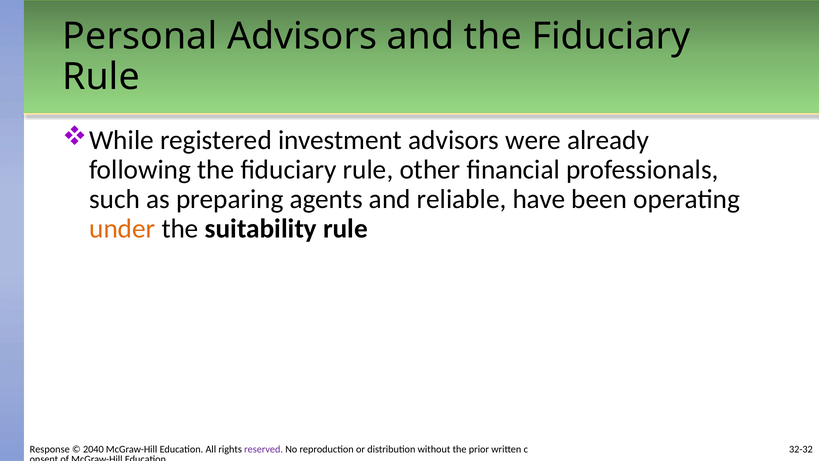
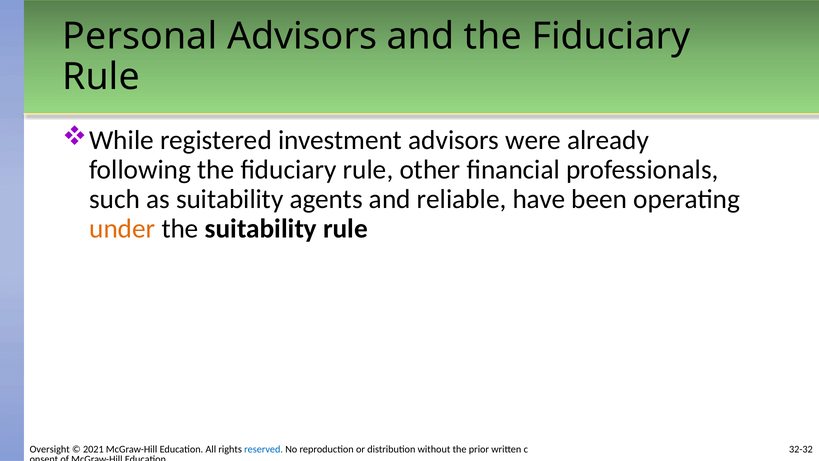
as preparing: preparing -> suitability
Response: Response -> Oversight
2040: 2040 -> 2021
reserved colour: purple -> blue
